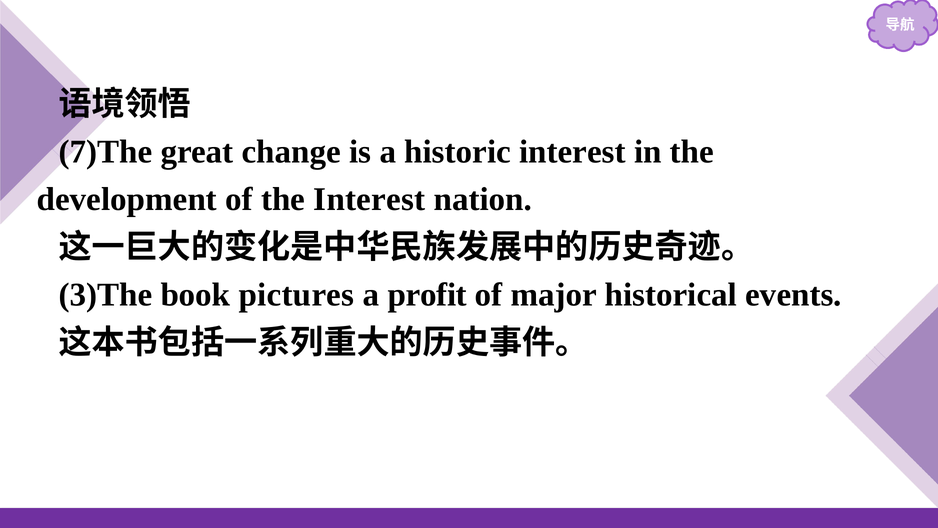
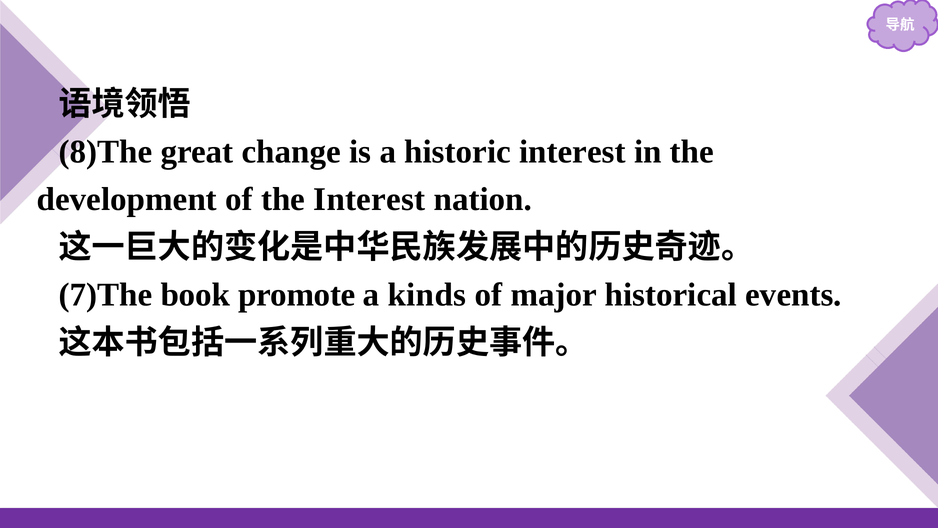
7)The: 7)The -> 8)The
3)The: 3)The -> 7)The
pictures: pictures -> promote
profit: profit -> kinds
